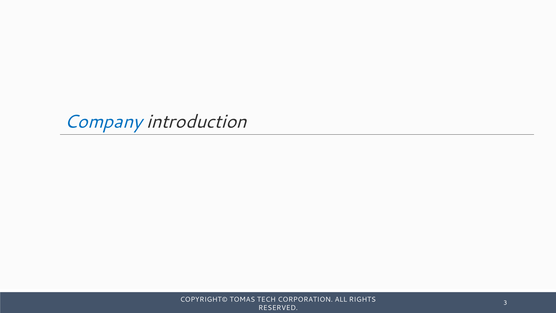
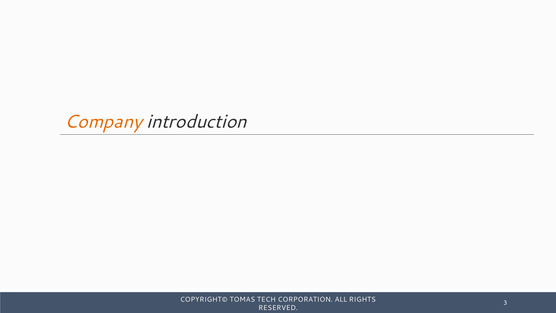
Company colour: blue -> orange
